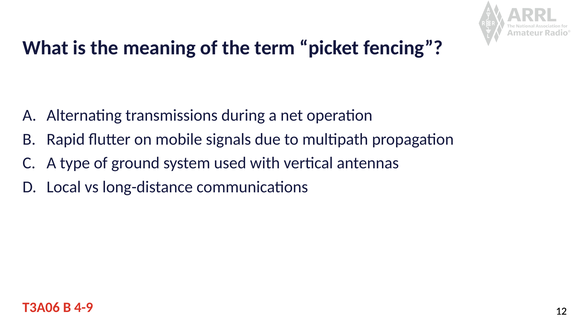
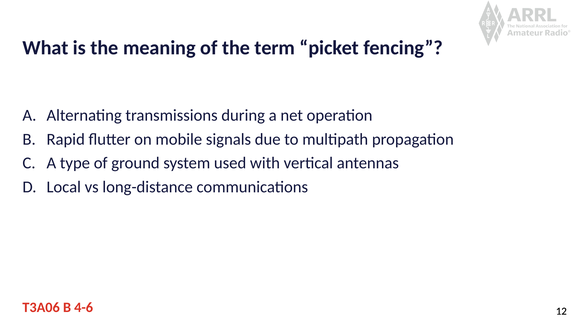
4-9: 4-9 -> 4-6
